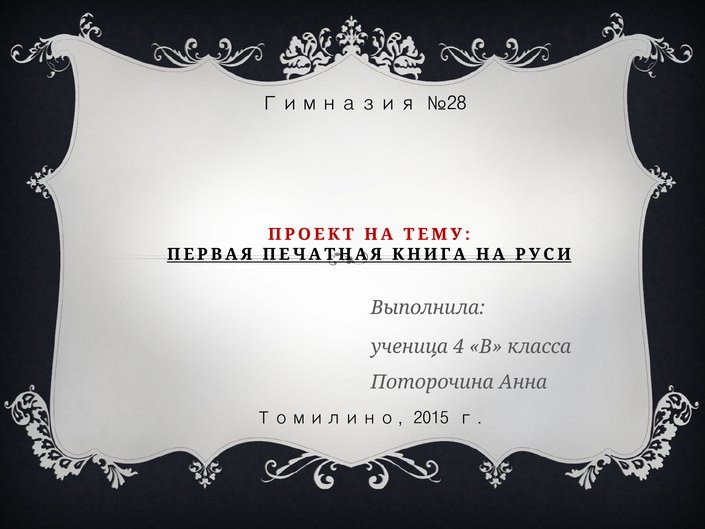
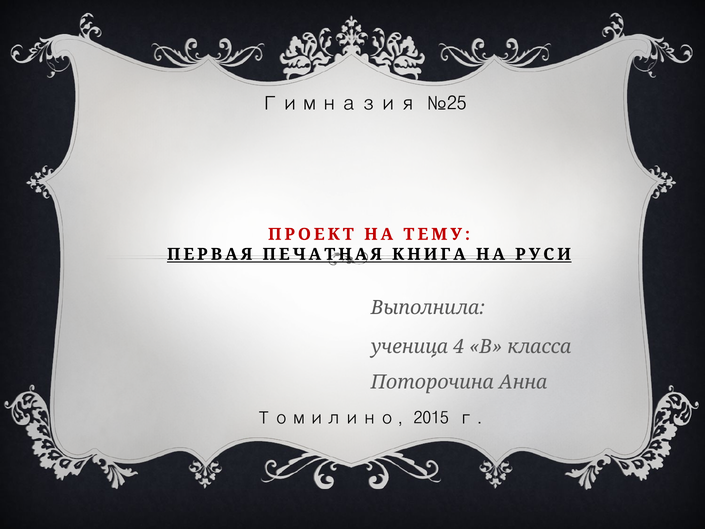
№28: №28 -> №25
